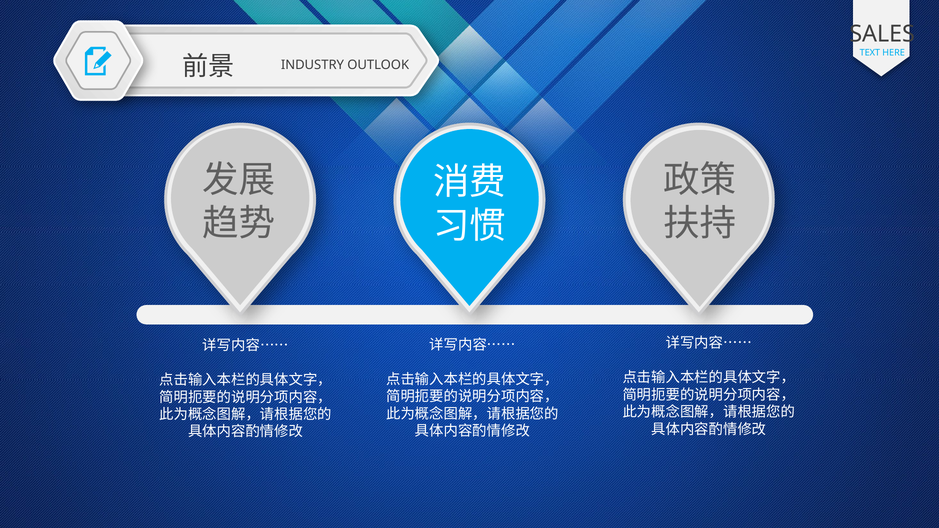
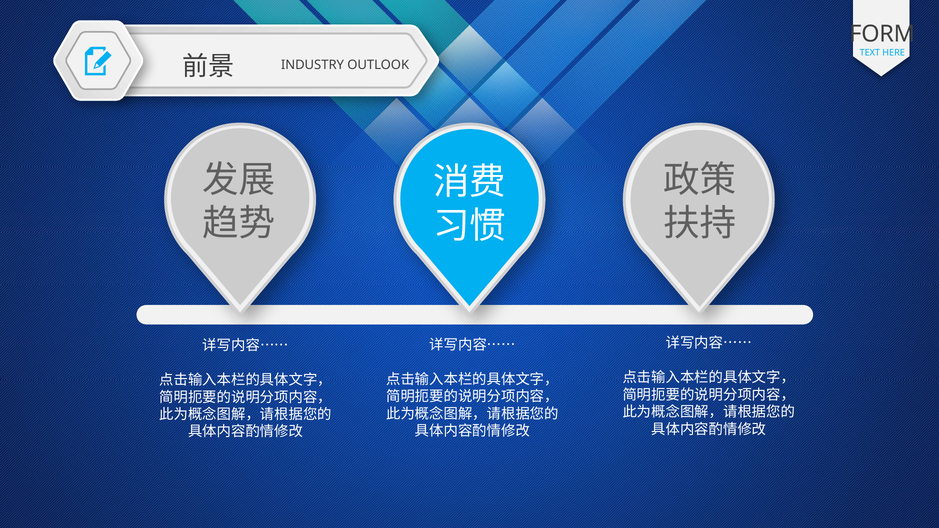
SALES: SALES -> FORM
